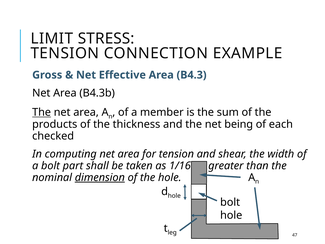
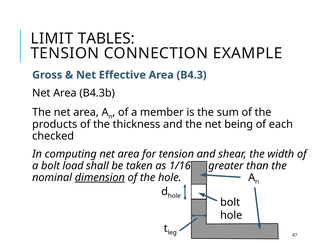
STRESS: STRESS -> TABLES
The at (42, 112) underline: present -> none
part: part -> load
